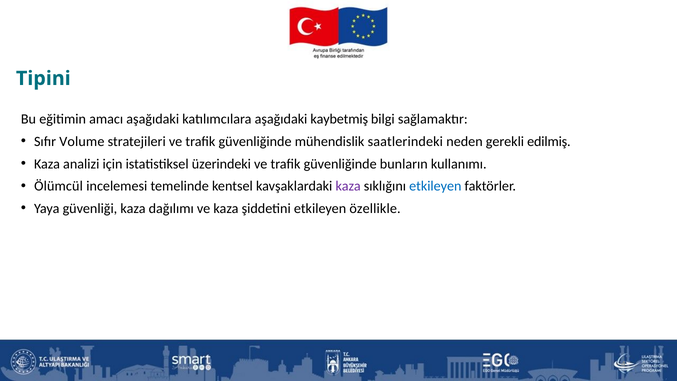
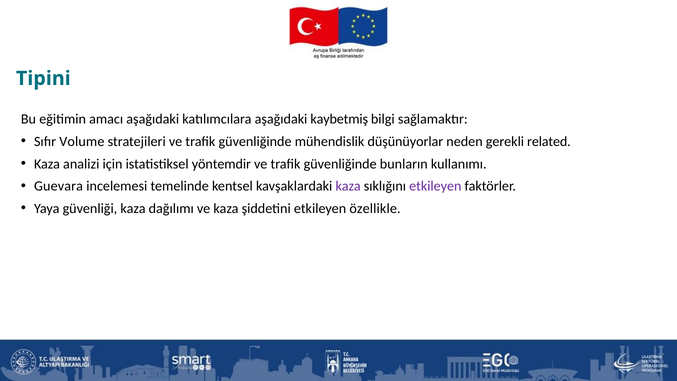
saatlerindeki: saatlerindeki -> düşünüyorlar
edilmiş: edilmiş -> related
üzerindeki: üzerindeki -> yöntemdir
Ölümcül: Ölümcül -> Guevara
etkileyen at (435, 186) colour: blue -> purple
